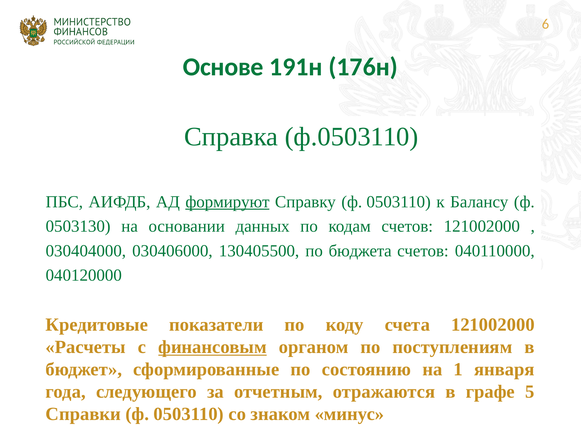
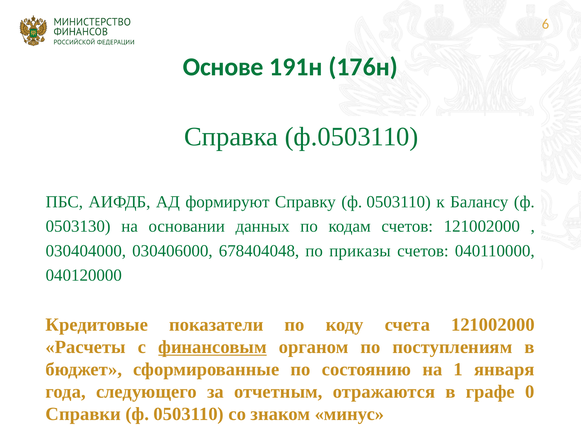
формируют underline: present -> none
130405500: 130405500 -> 678404048
бюджета: бюджета -> приказы
5: 5 -> 0
